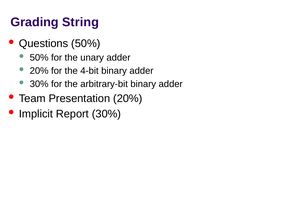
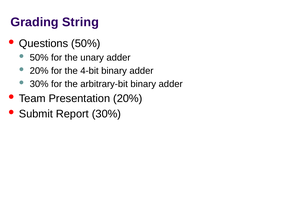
Implicit: Implicit -> Submit
